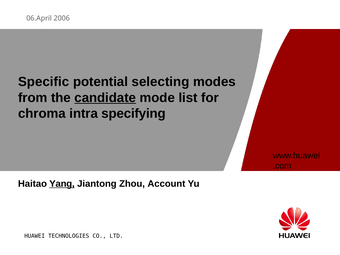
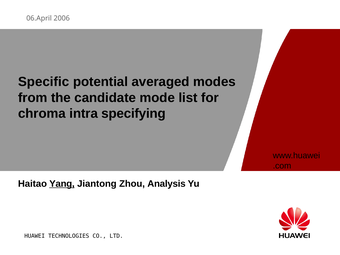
selecting: selecting -> averaged
candidate underline: present -> none
Account: Account -> Analysis
